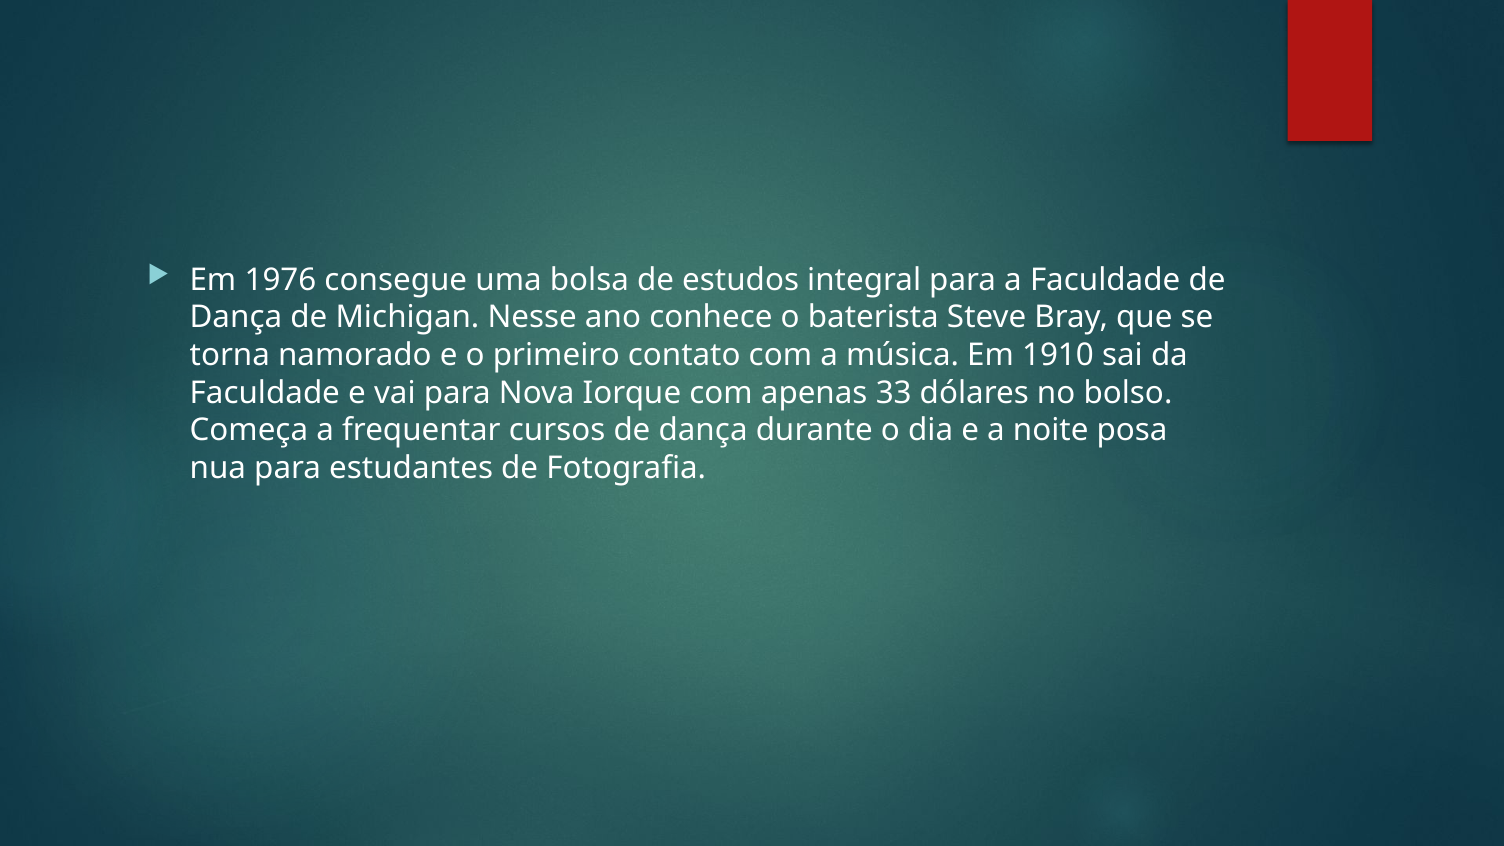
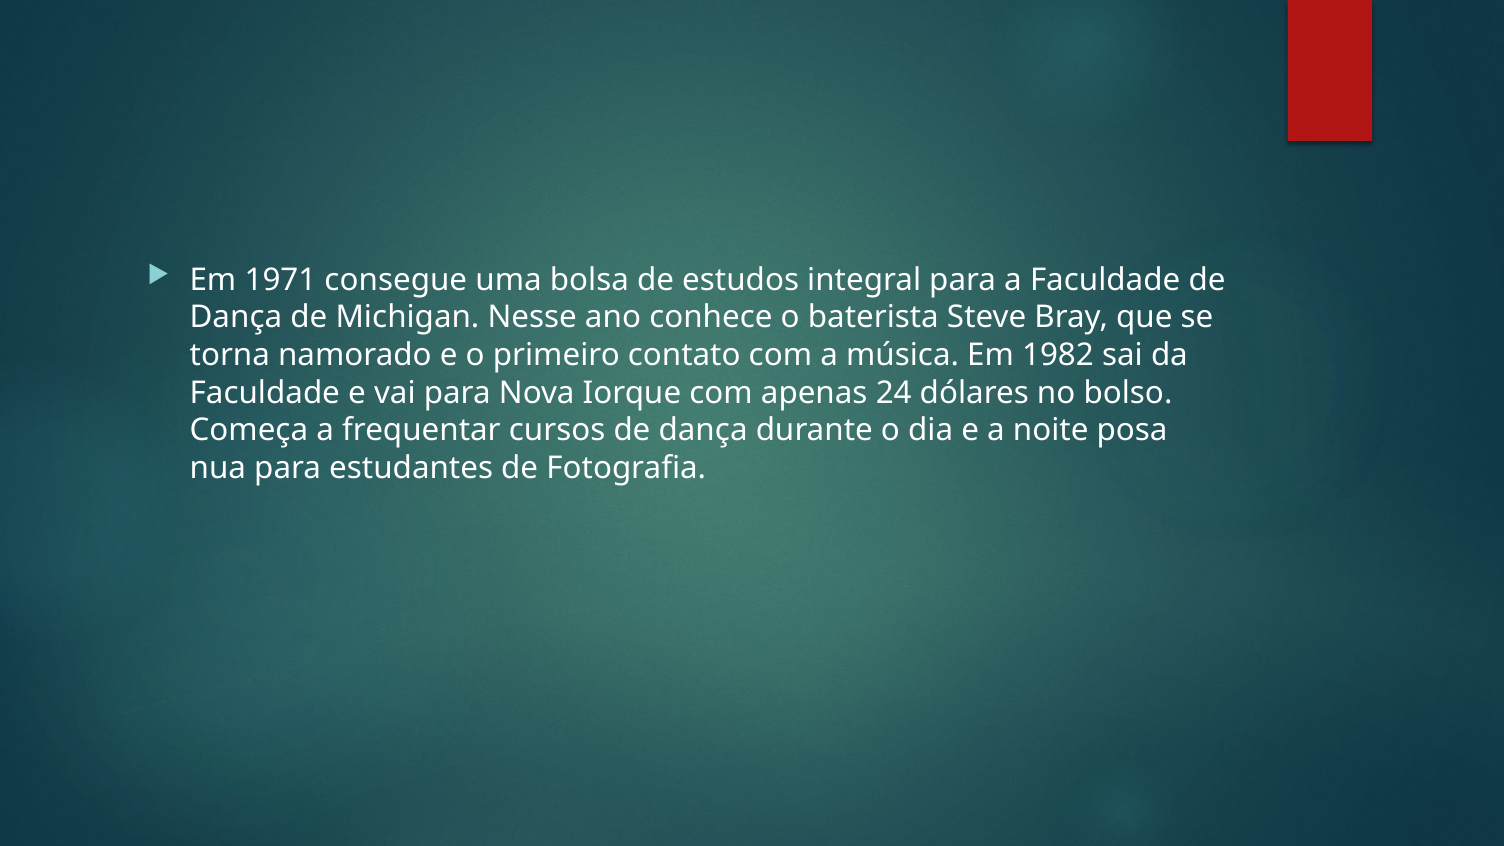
1976: 1976 -> 1971
1910: 1910 -> 1982
33: 33 -> 24
